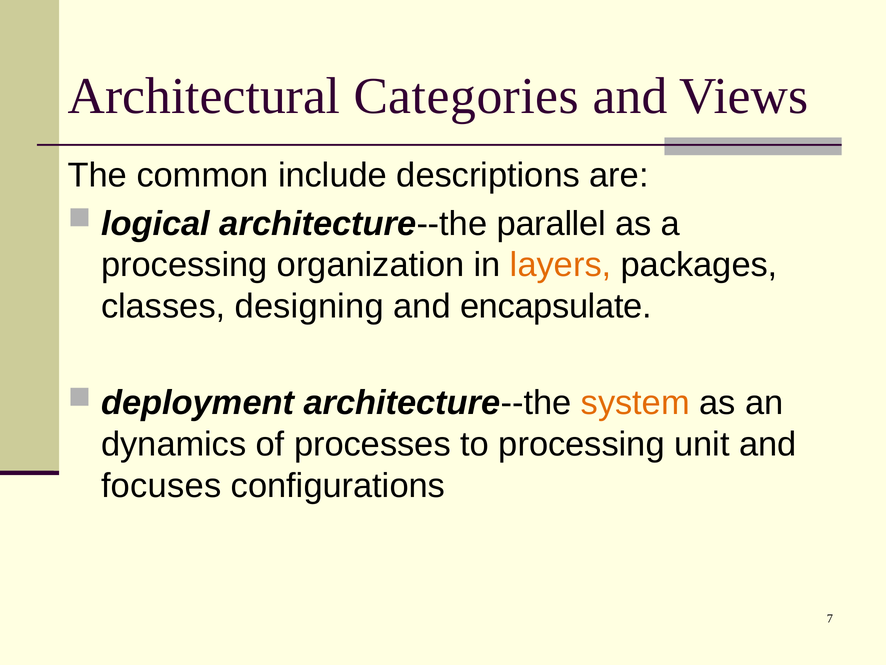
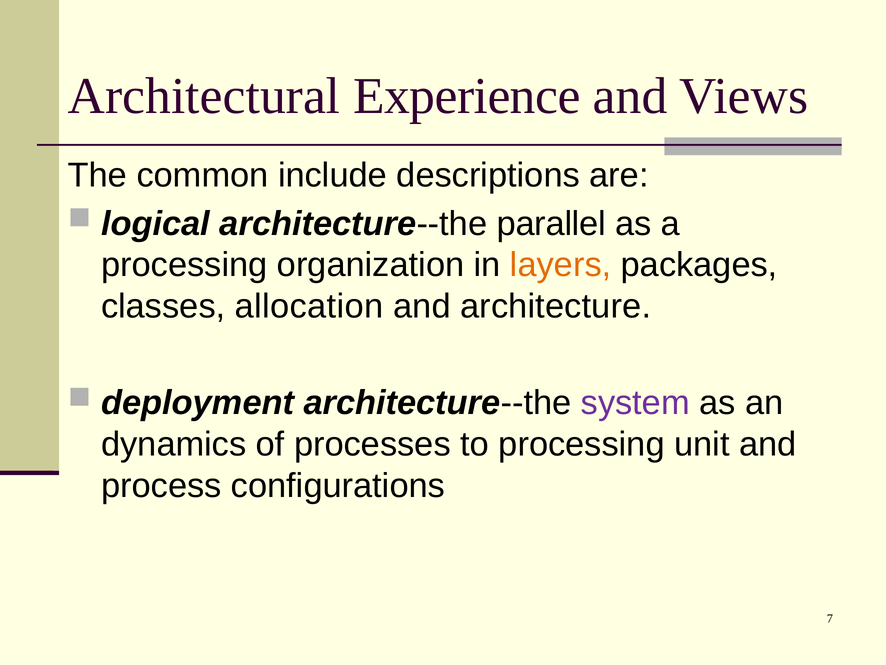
Categories: Categories -> Experience
designing: designing -> allocation
encapsulate: encapsulate -> architecture
system colour: orange -> purple
focuses: focuses -> process
